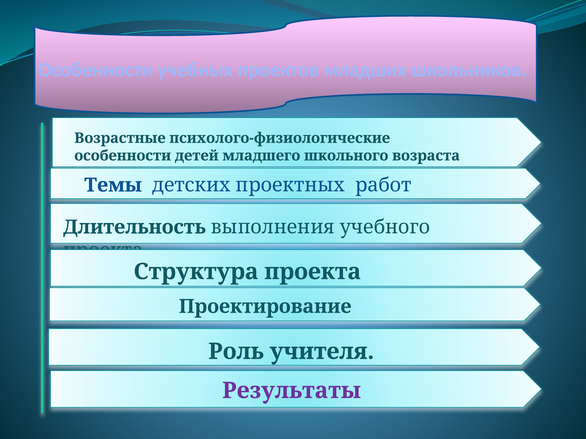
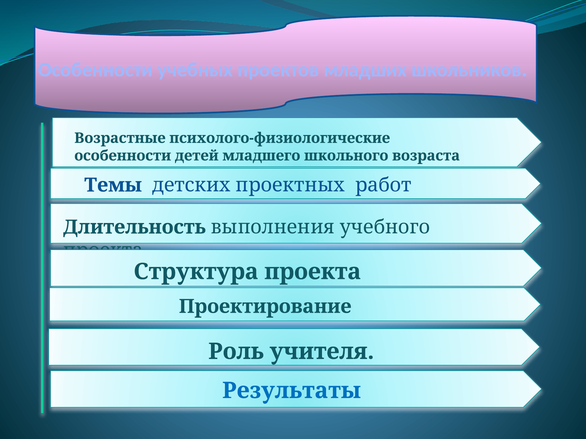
Результаты colour: purple -> blue
